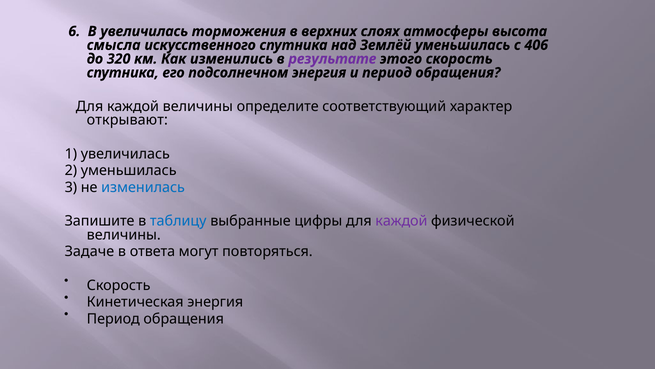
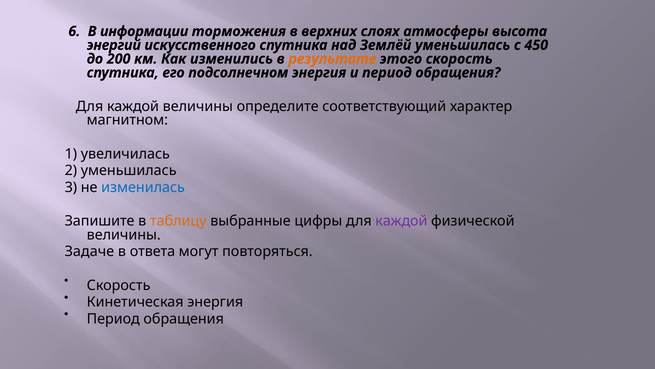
В увеличилась: увеличилась -> информации
смысла: смысла -> энергий
406: 406 -> 450
320: 320 -> 200
результате colour: purple -> orange
открывают: открывают -> магнитном
таблицу colour: blue -> orange
